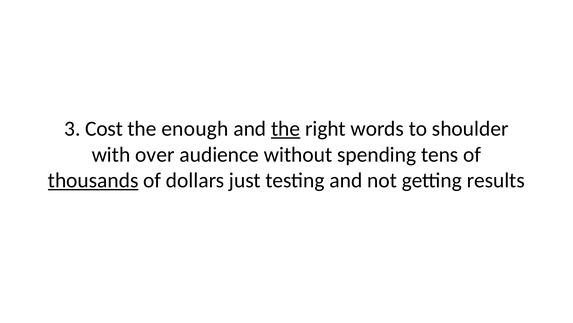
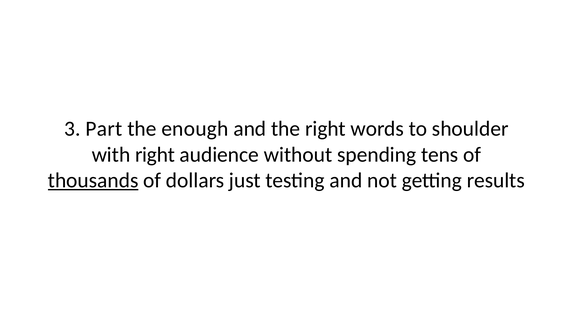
Cost: Cost -> Part
the at (286, 129) underline: present -> none
with over: over -> right
